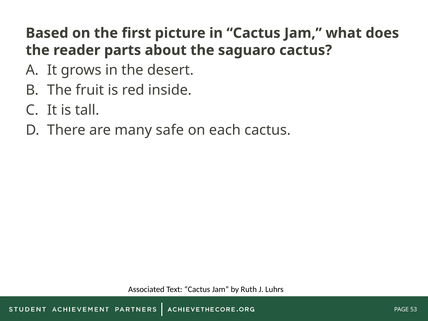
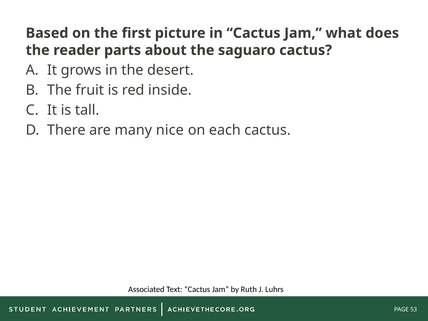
safe: safe -> nice
